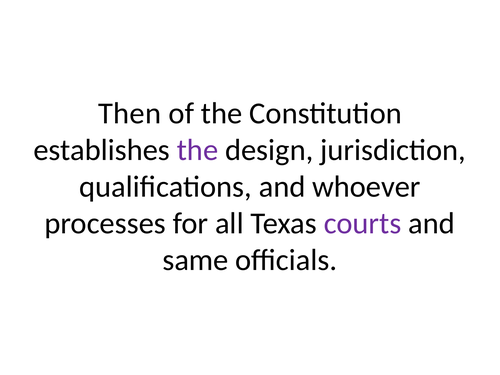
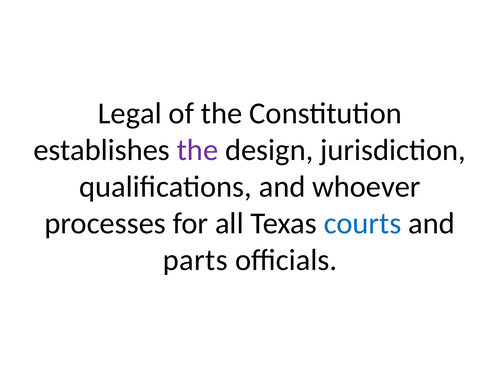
Then: Then -> Legal
courts colour: purple -> blue
same: same -> parts
